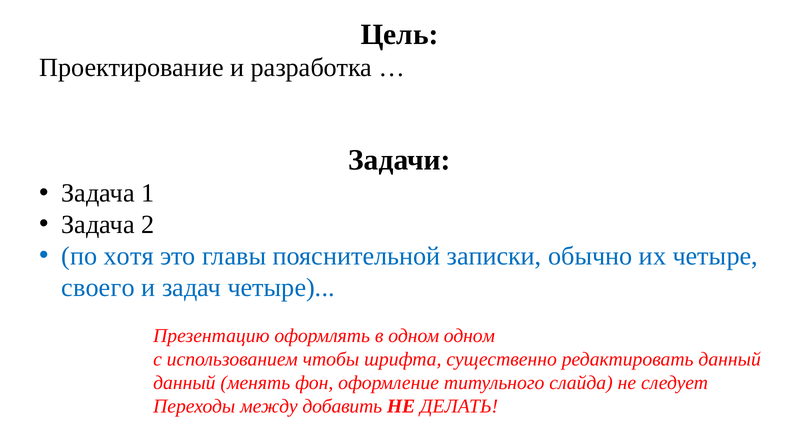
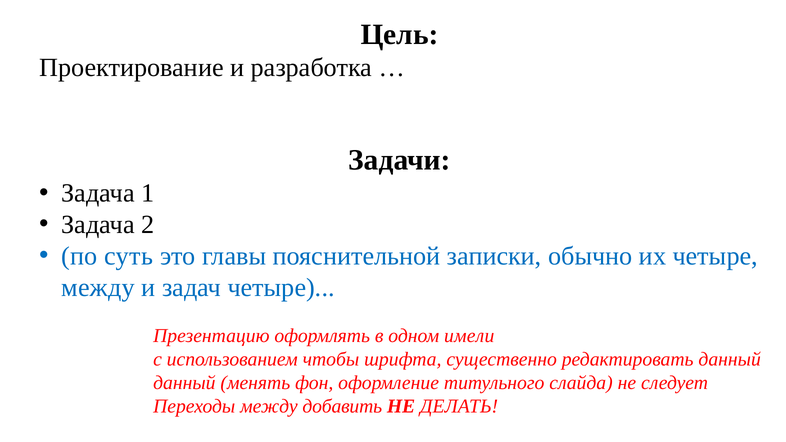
хотя: хотя -> суть
своего at (98, 288): своего -> между
одном одном: одном -> имели
